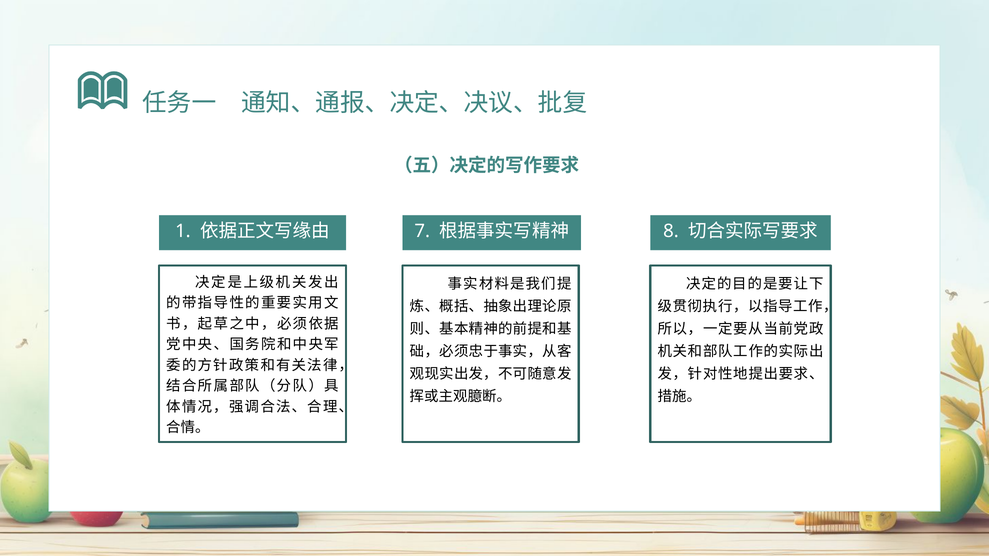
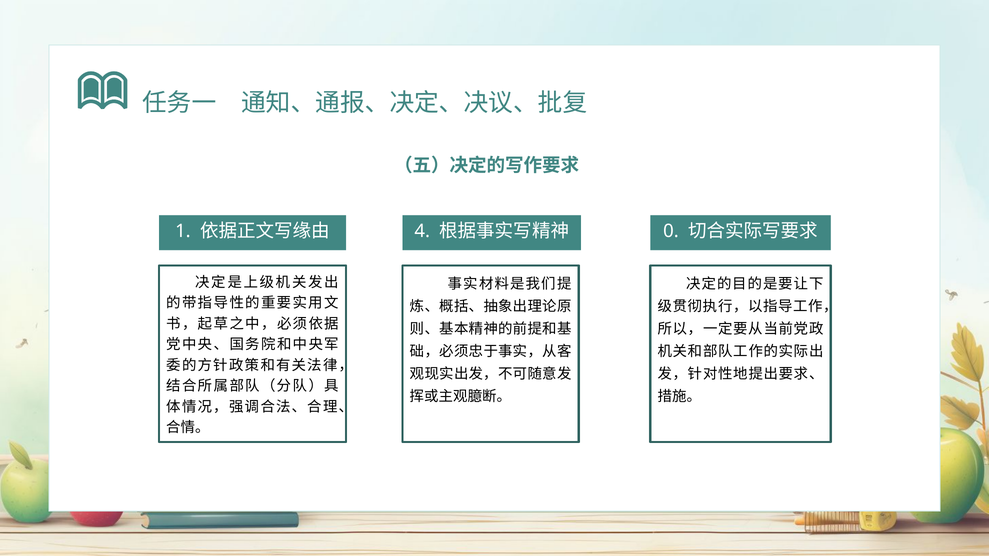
7: 7 -> 4
8: 8 -> 0
